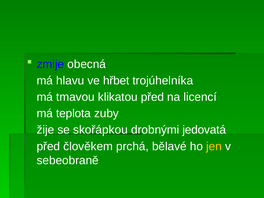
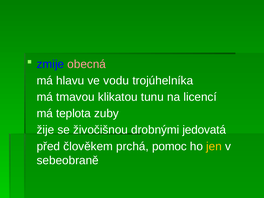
obecná colour: white -> pink
hřbet: hřbet -> vodu
klikatou před: před -> tunu
skořápkou: skořápkou -> živočišnou
bělavé: bělavé -> pomoc
